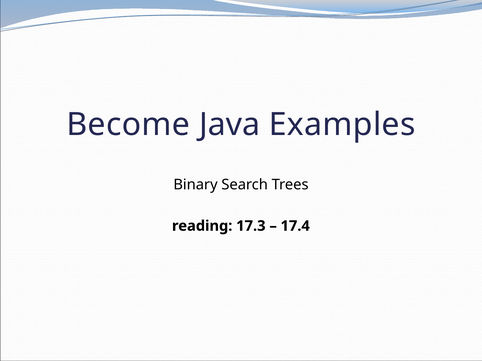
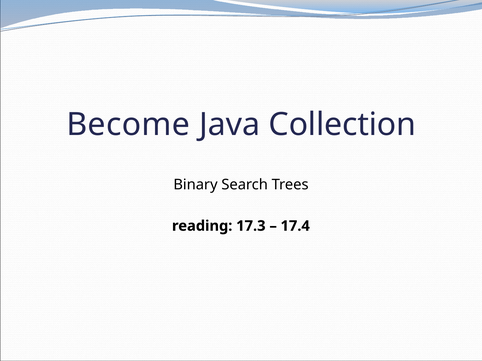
Examples: Examples -> Collection
